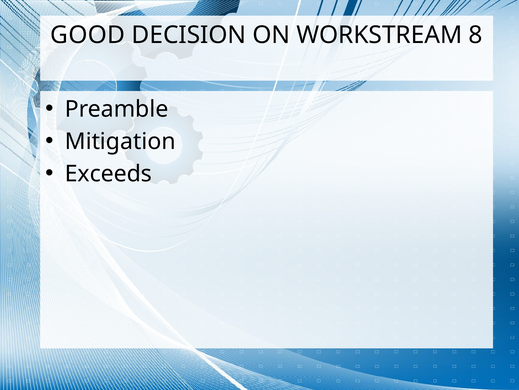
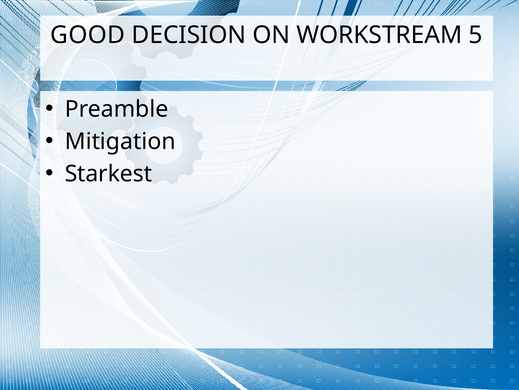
8: 8 -> 5
Exceeds: Exceeds -> Starkest
